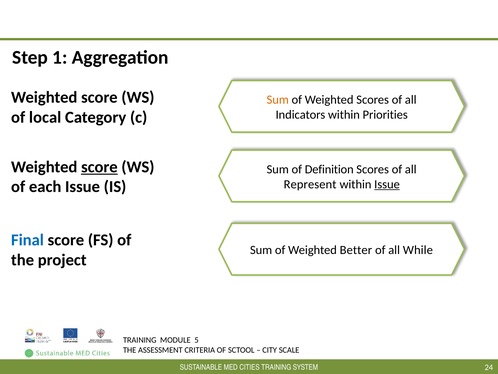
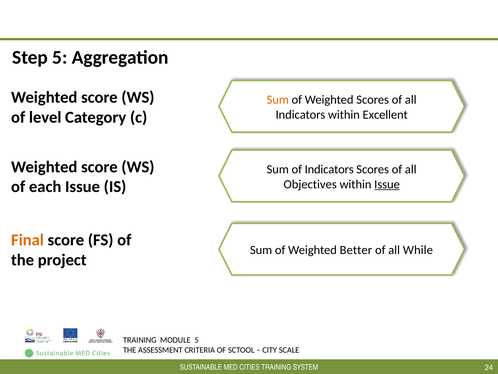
Step 1: 1 -> 5
Priorities: Priorities -> Excellent
local: local -> level
score at (99, 167) underline: present -> none
of Definition: Definition -> Indicators
Represent: Represent -> Objectives
Final colour: blue -> orange
